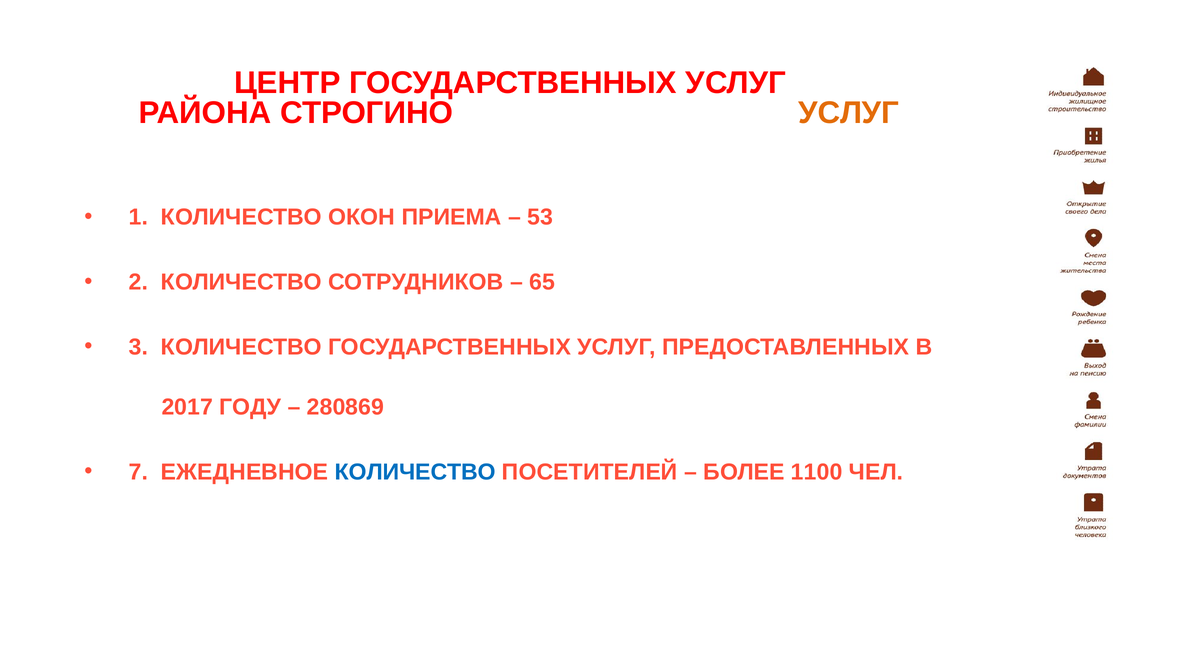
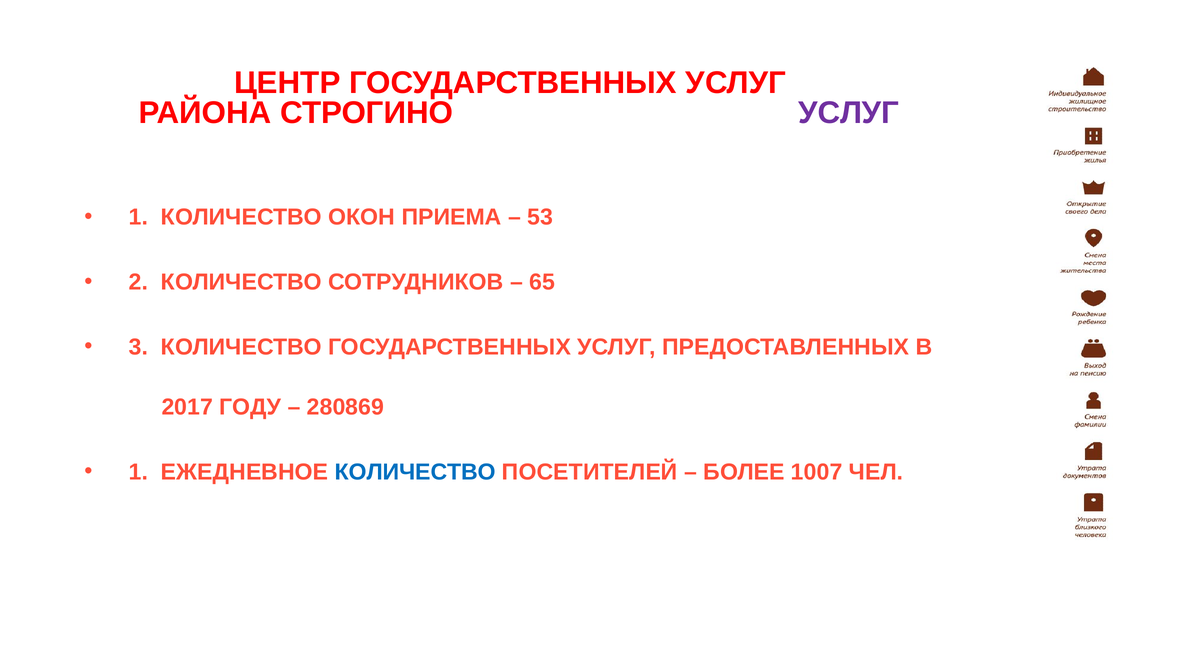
УСЛУГ at (849, 113) colour: orange -> purple
7 at (139, 472): 7 -> 1
1100: 1100 -> 1007
